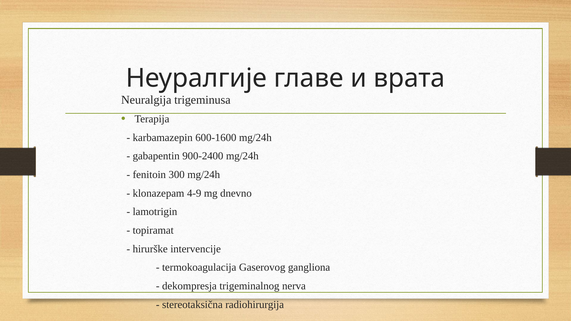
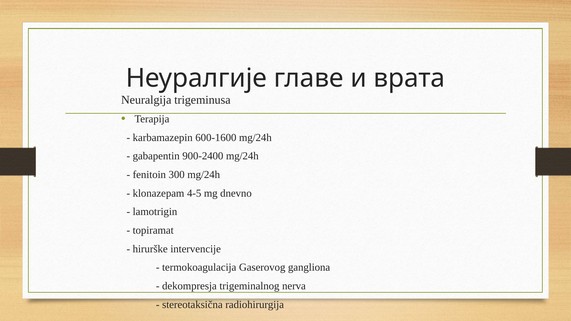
4-9: 4-9 -> 4-5
